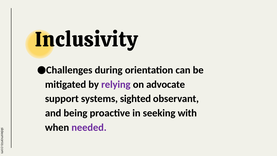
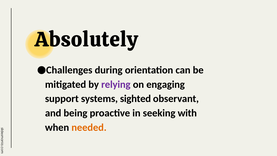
Inclusivity: Inclusivity -> Absolutely
advocate: advocate -> engaging
needed colour: purple -> orange
